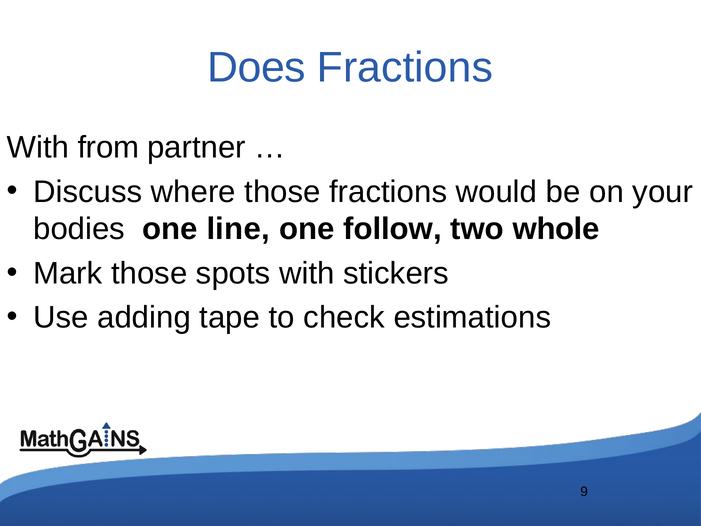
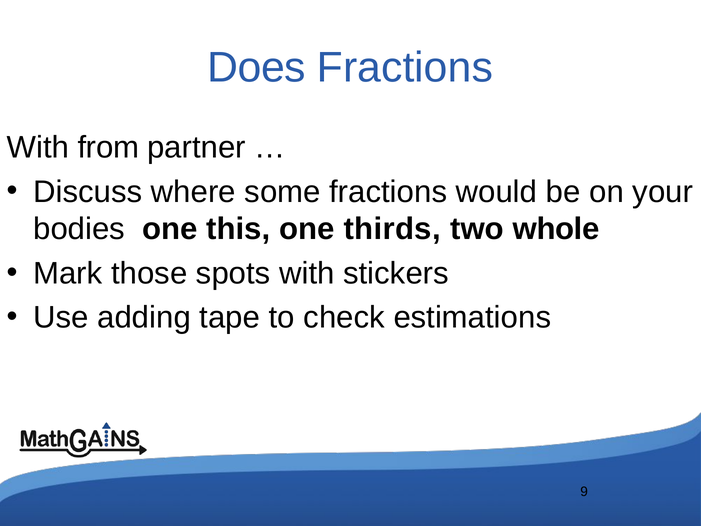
where those: those -> some
line: line -> this
follow: follow -> thirds
